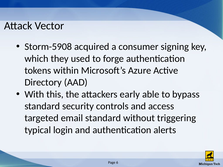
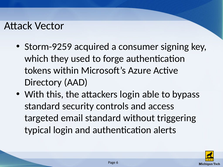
Storm-5908: Storm-5908 -> Storm-9259
attackers early: early -> login
